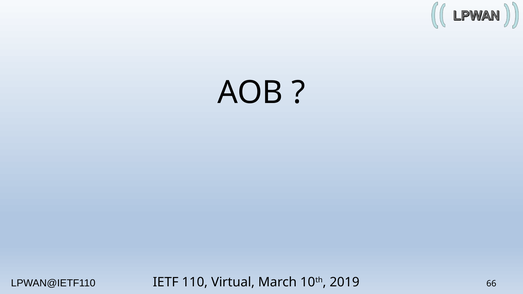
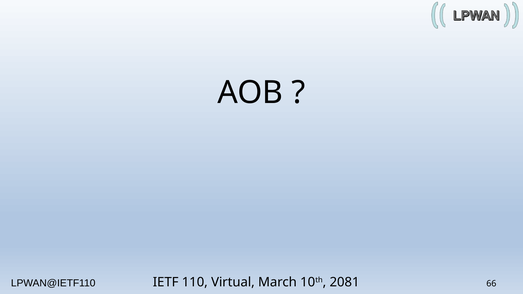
2019: 2019 -> 2081
